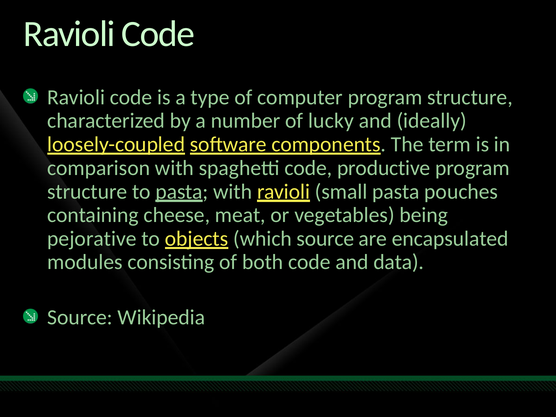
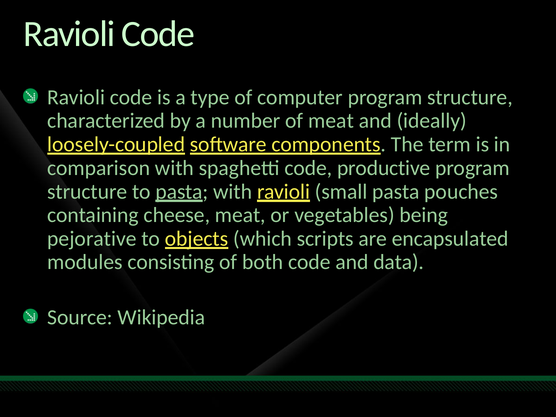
of lucky: lucky -> meat
which source: source -> scripts
